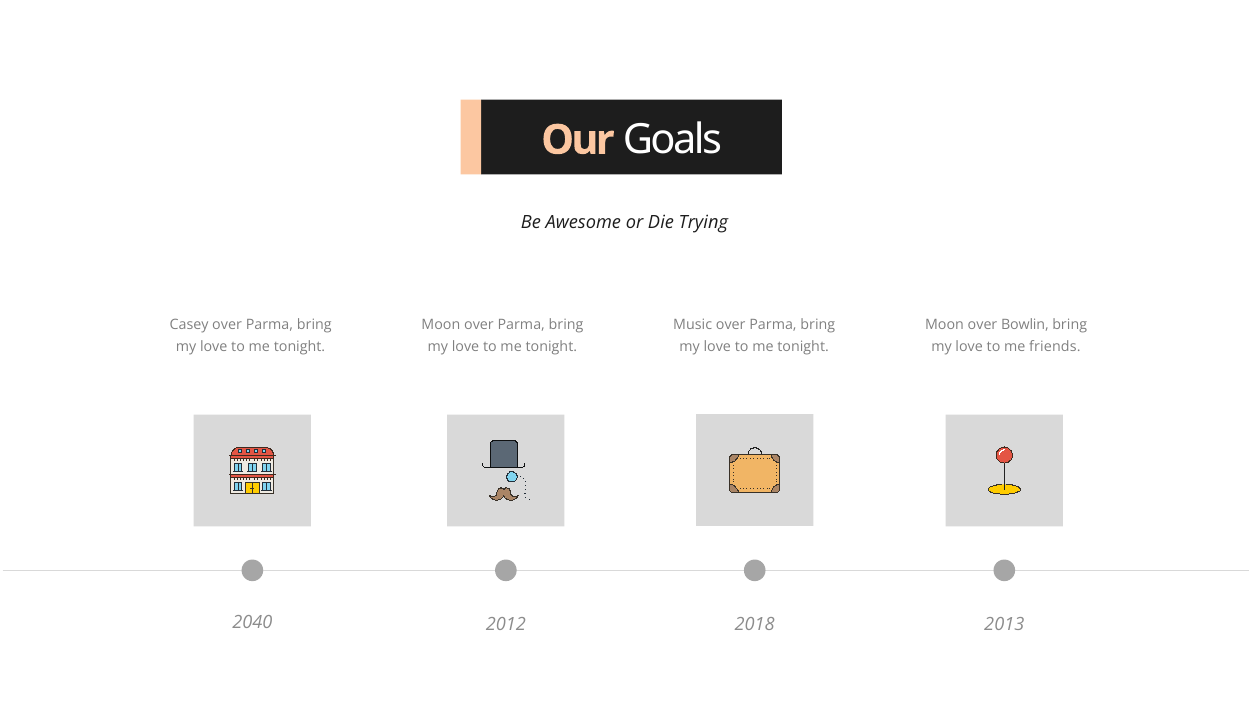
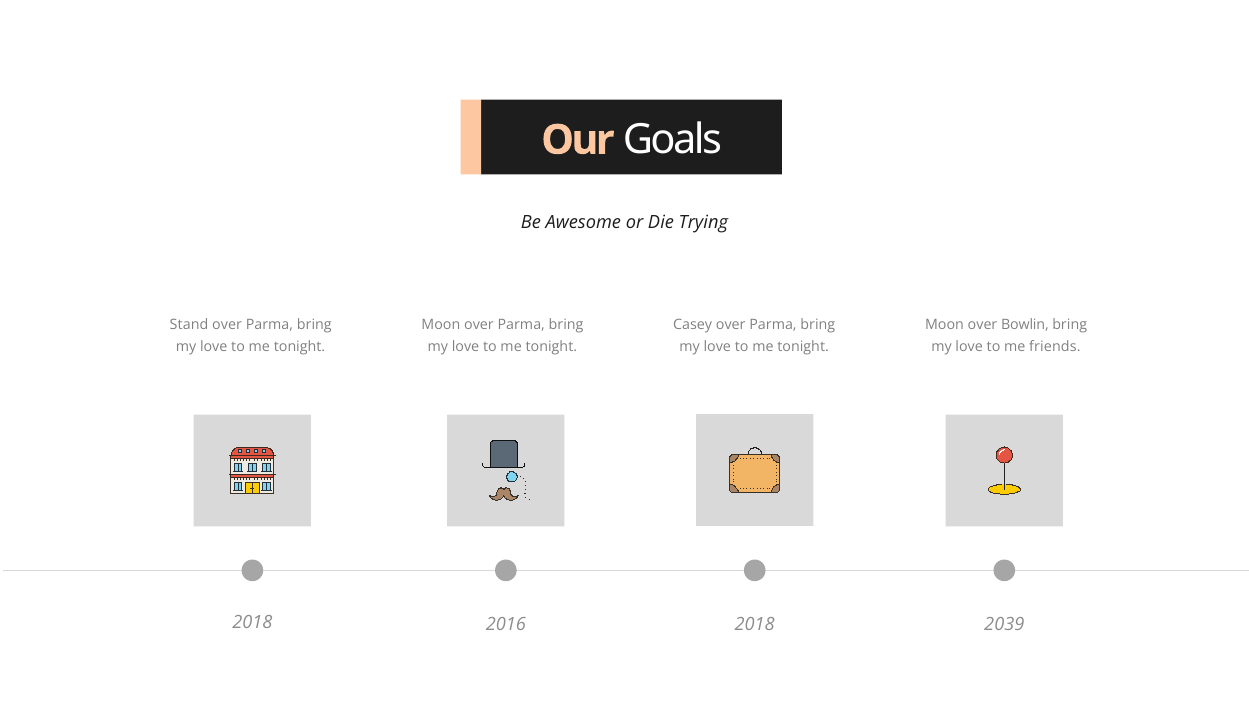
Casey: Casey -> Stand
Music: Music -> Casey
2040 at (252, 623): 2040 -> 2018
2012: 2012 -> 2016
2013: 2013 -> 2039
